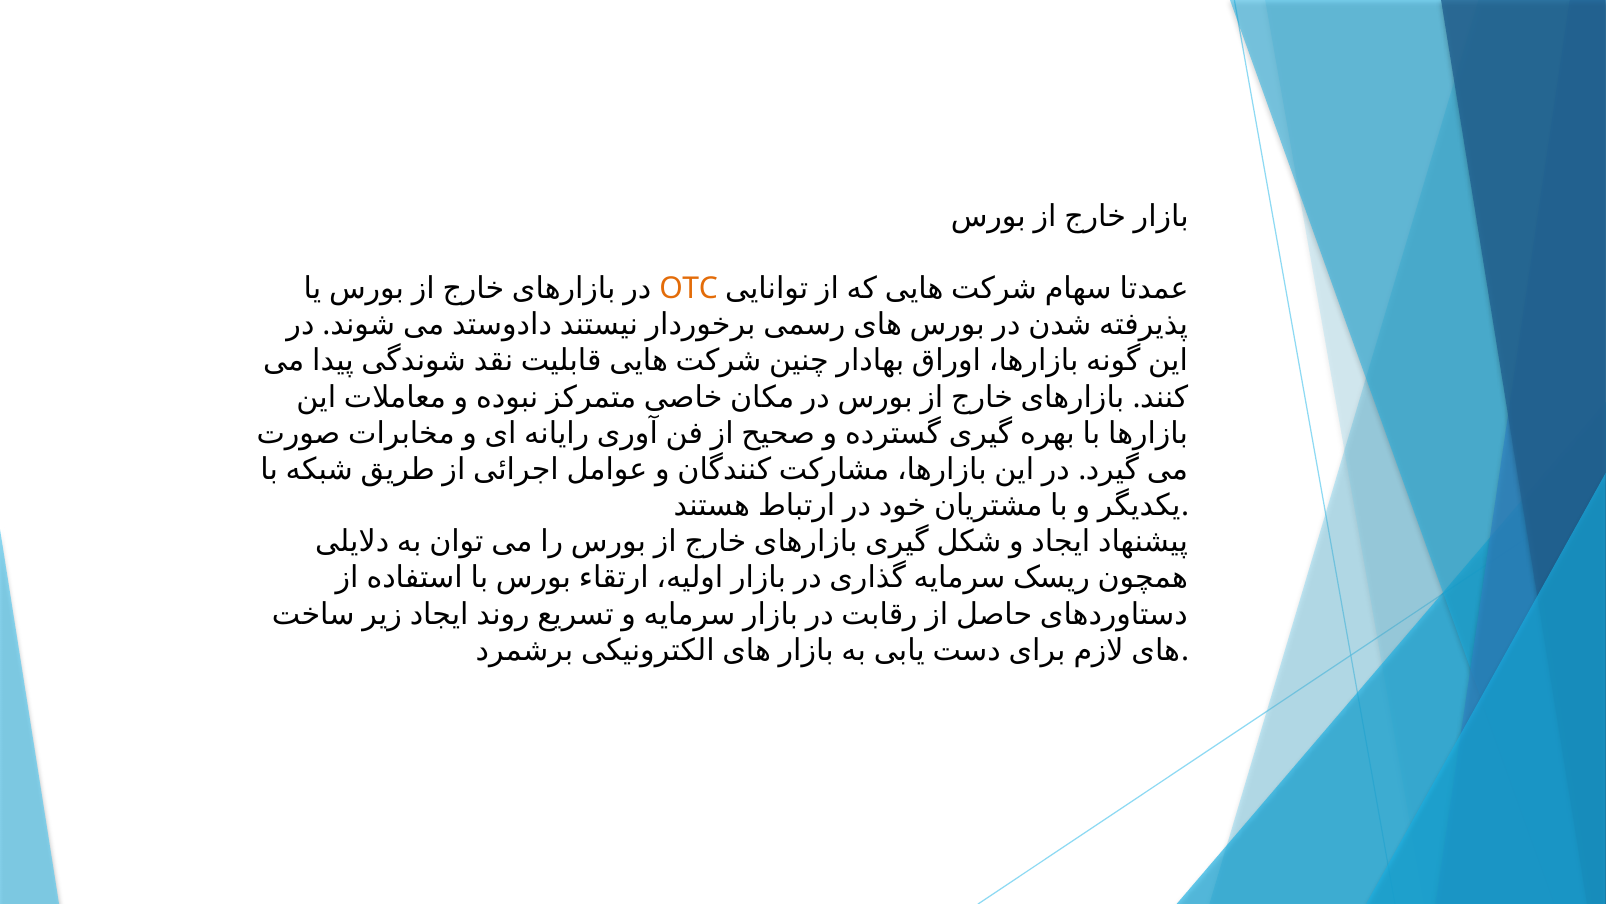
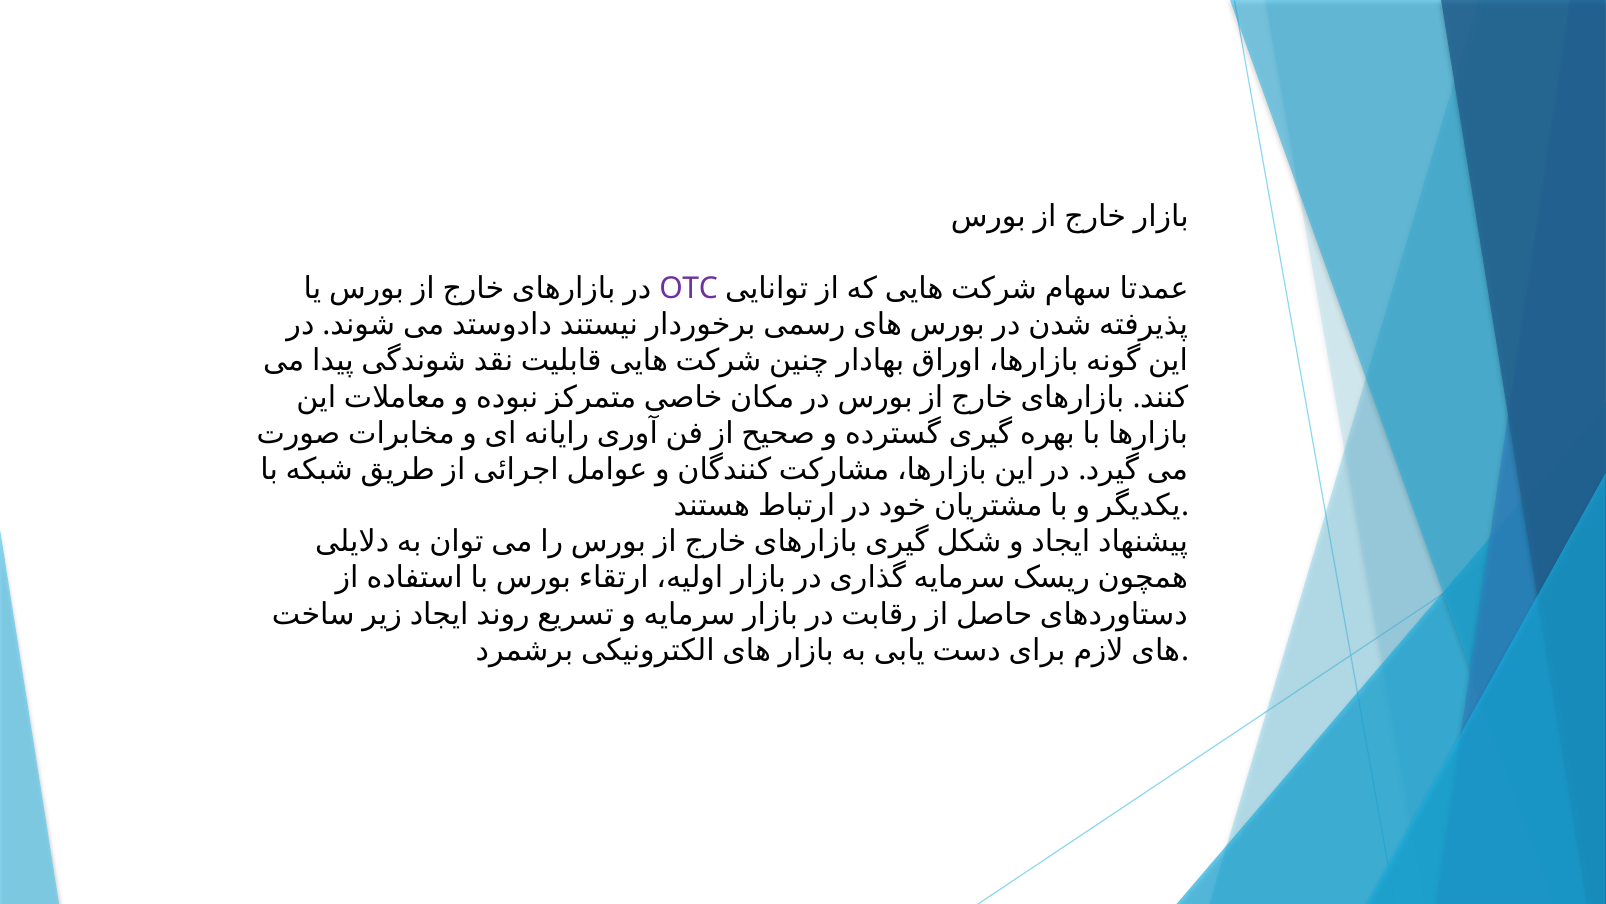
OTC colour: orange -> purple
